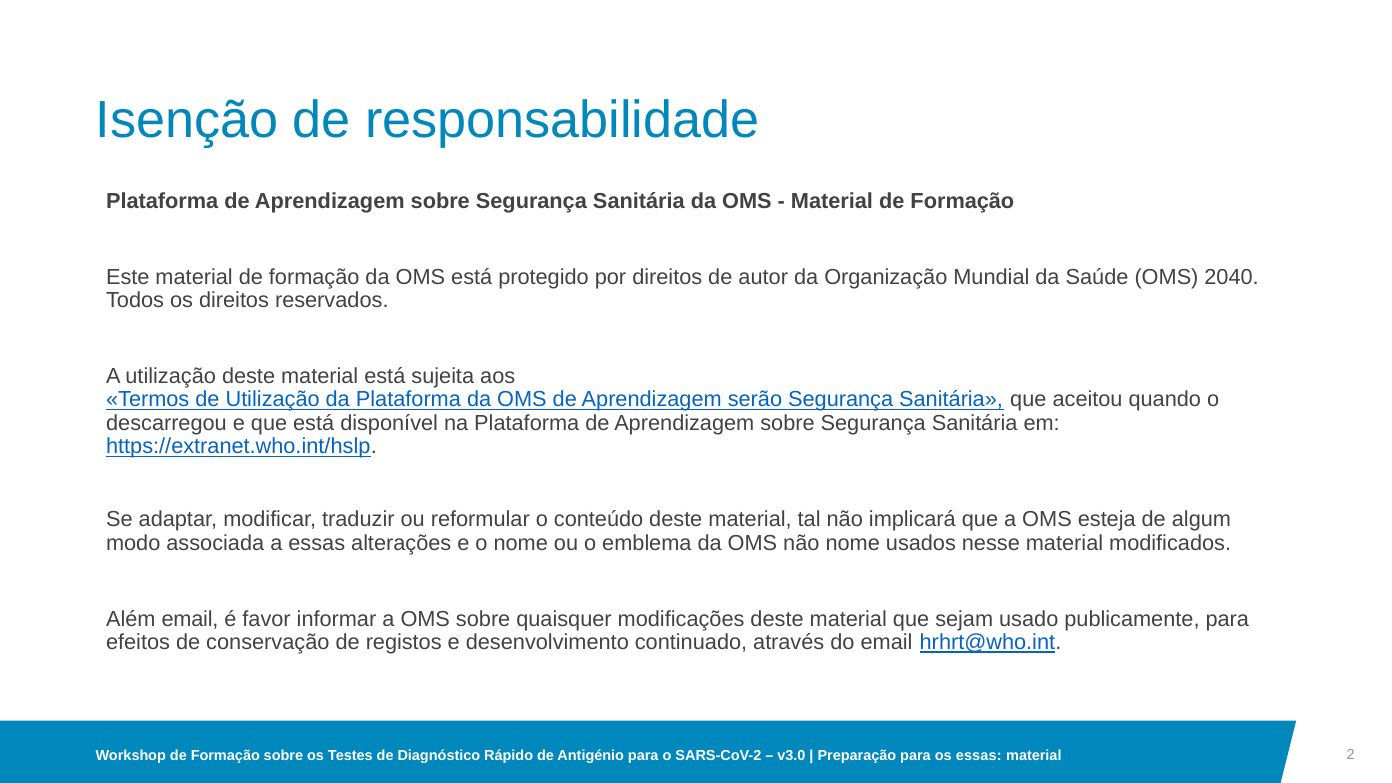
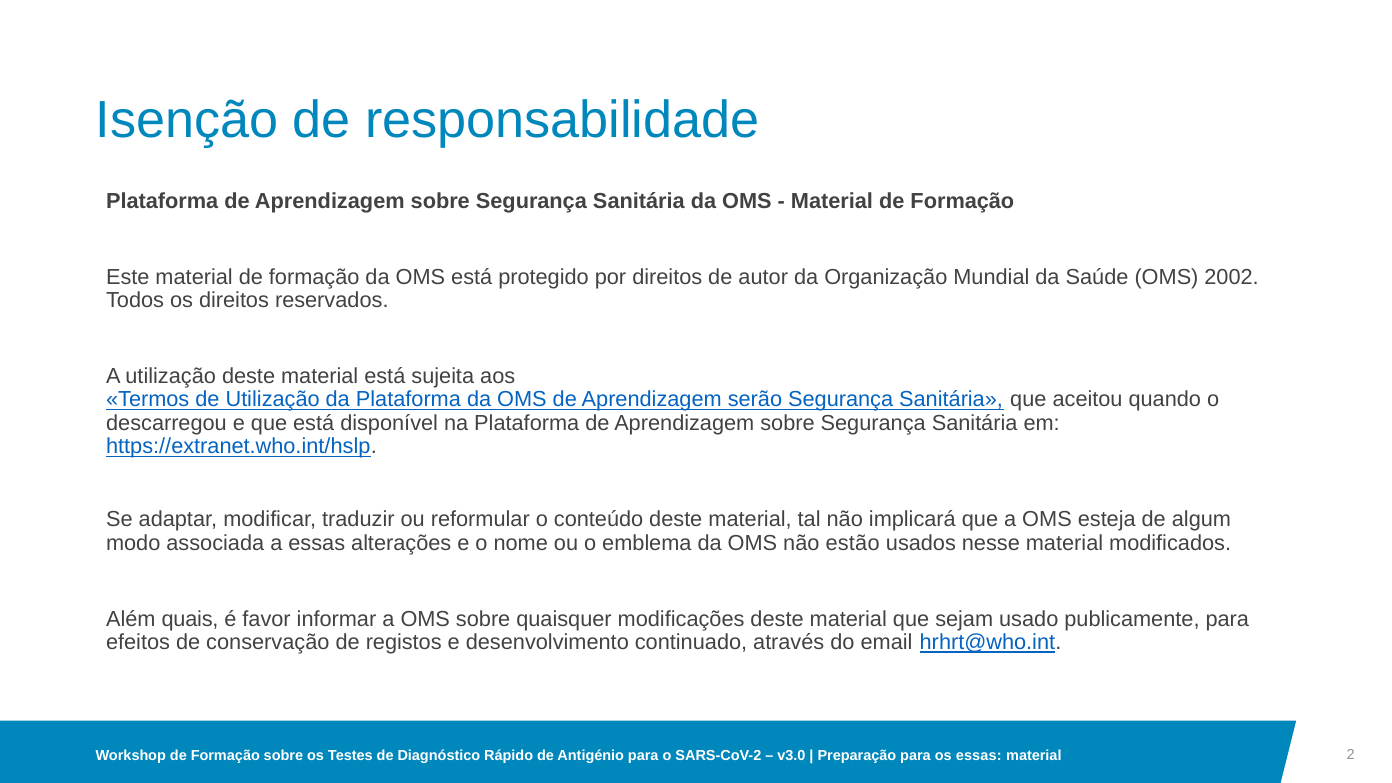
2040: 2040 -> 2002
não nome: nome -> estão
Além email: email -> quais
